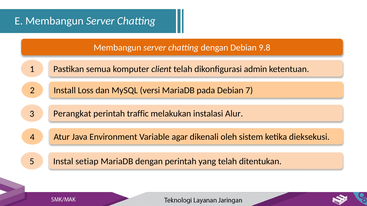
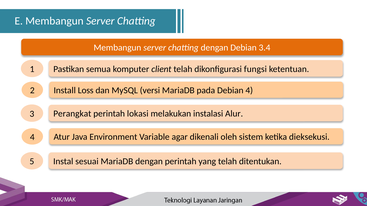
9.8: 9.8 -> 3.4
admin: admin -> fungsi
Debian 7: 7 -> 4
traffic: traffic -> lokasi
setiap: setiap -> sesuai
